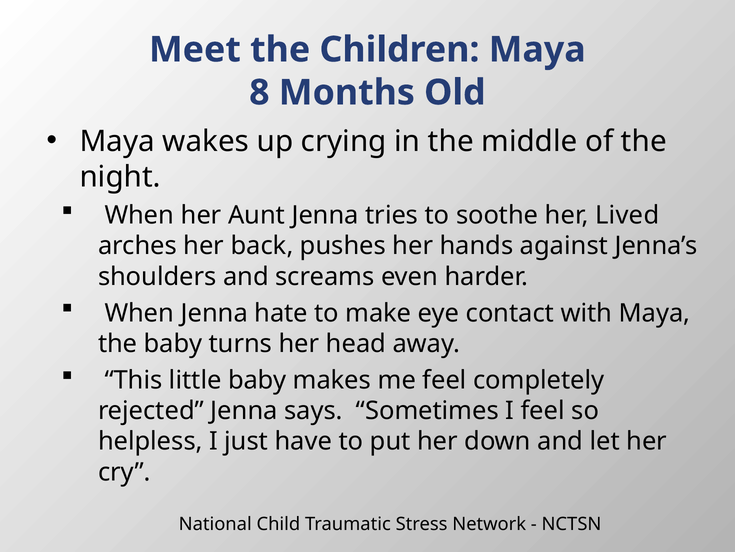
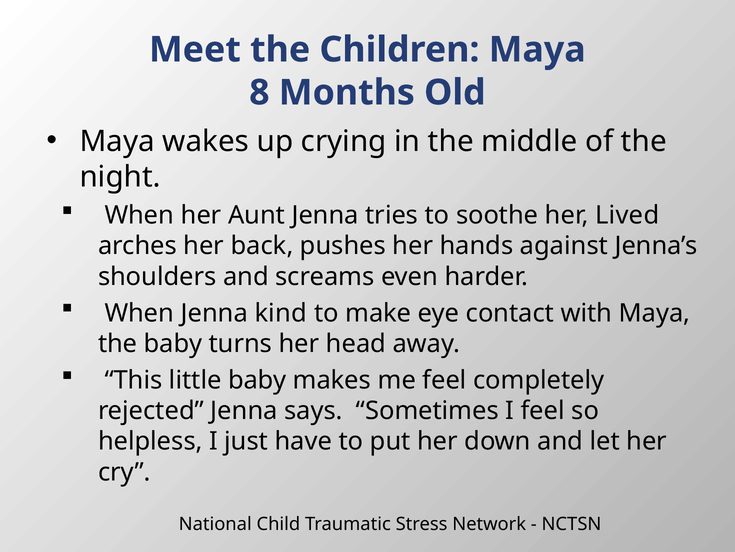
hate: hate -> kind
